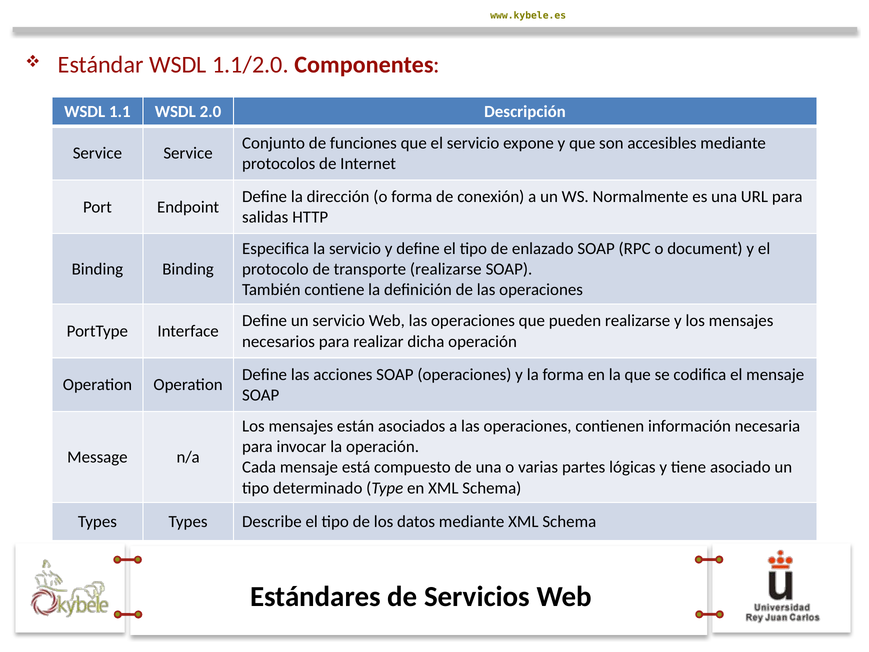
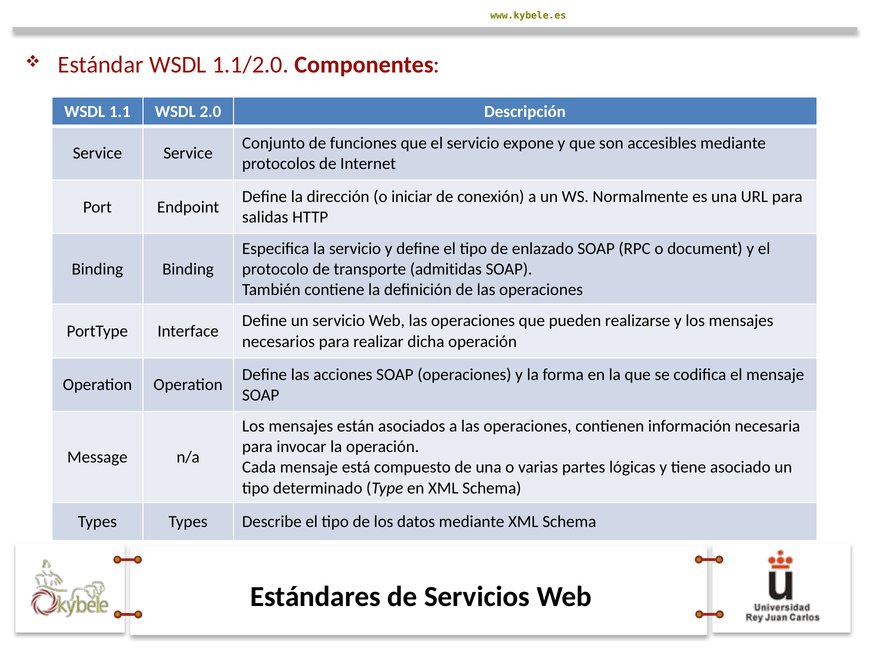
o forma: forma -> iniciar
transporte realizarse: realizarse -> admitidas
